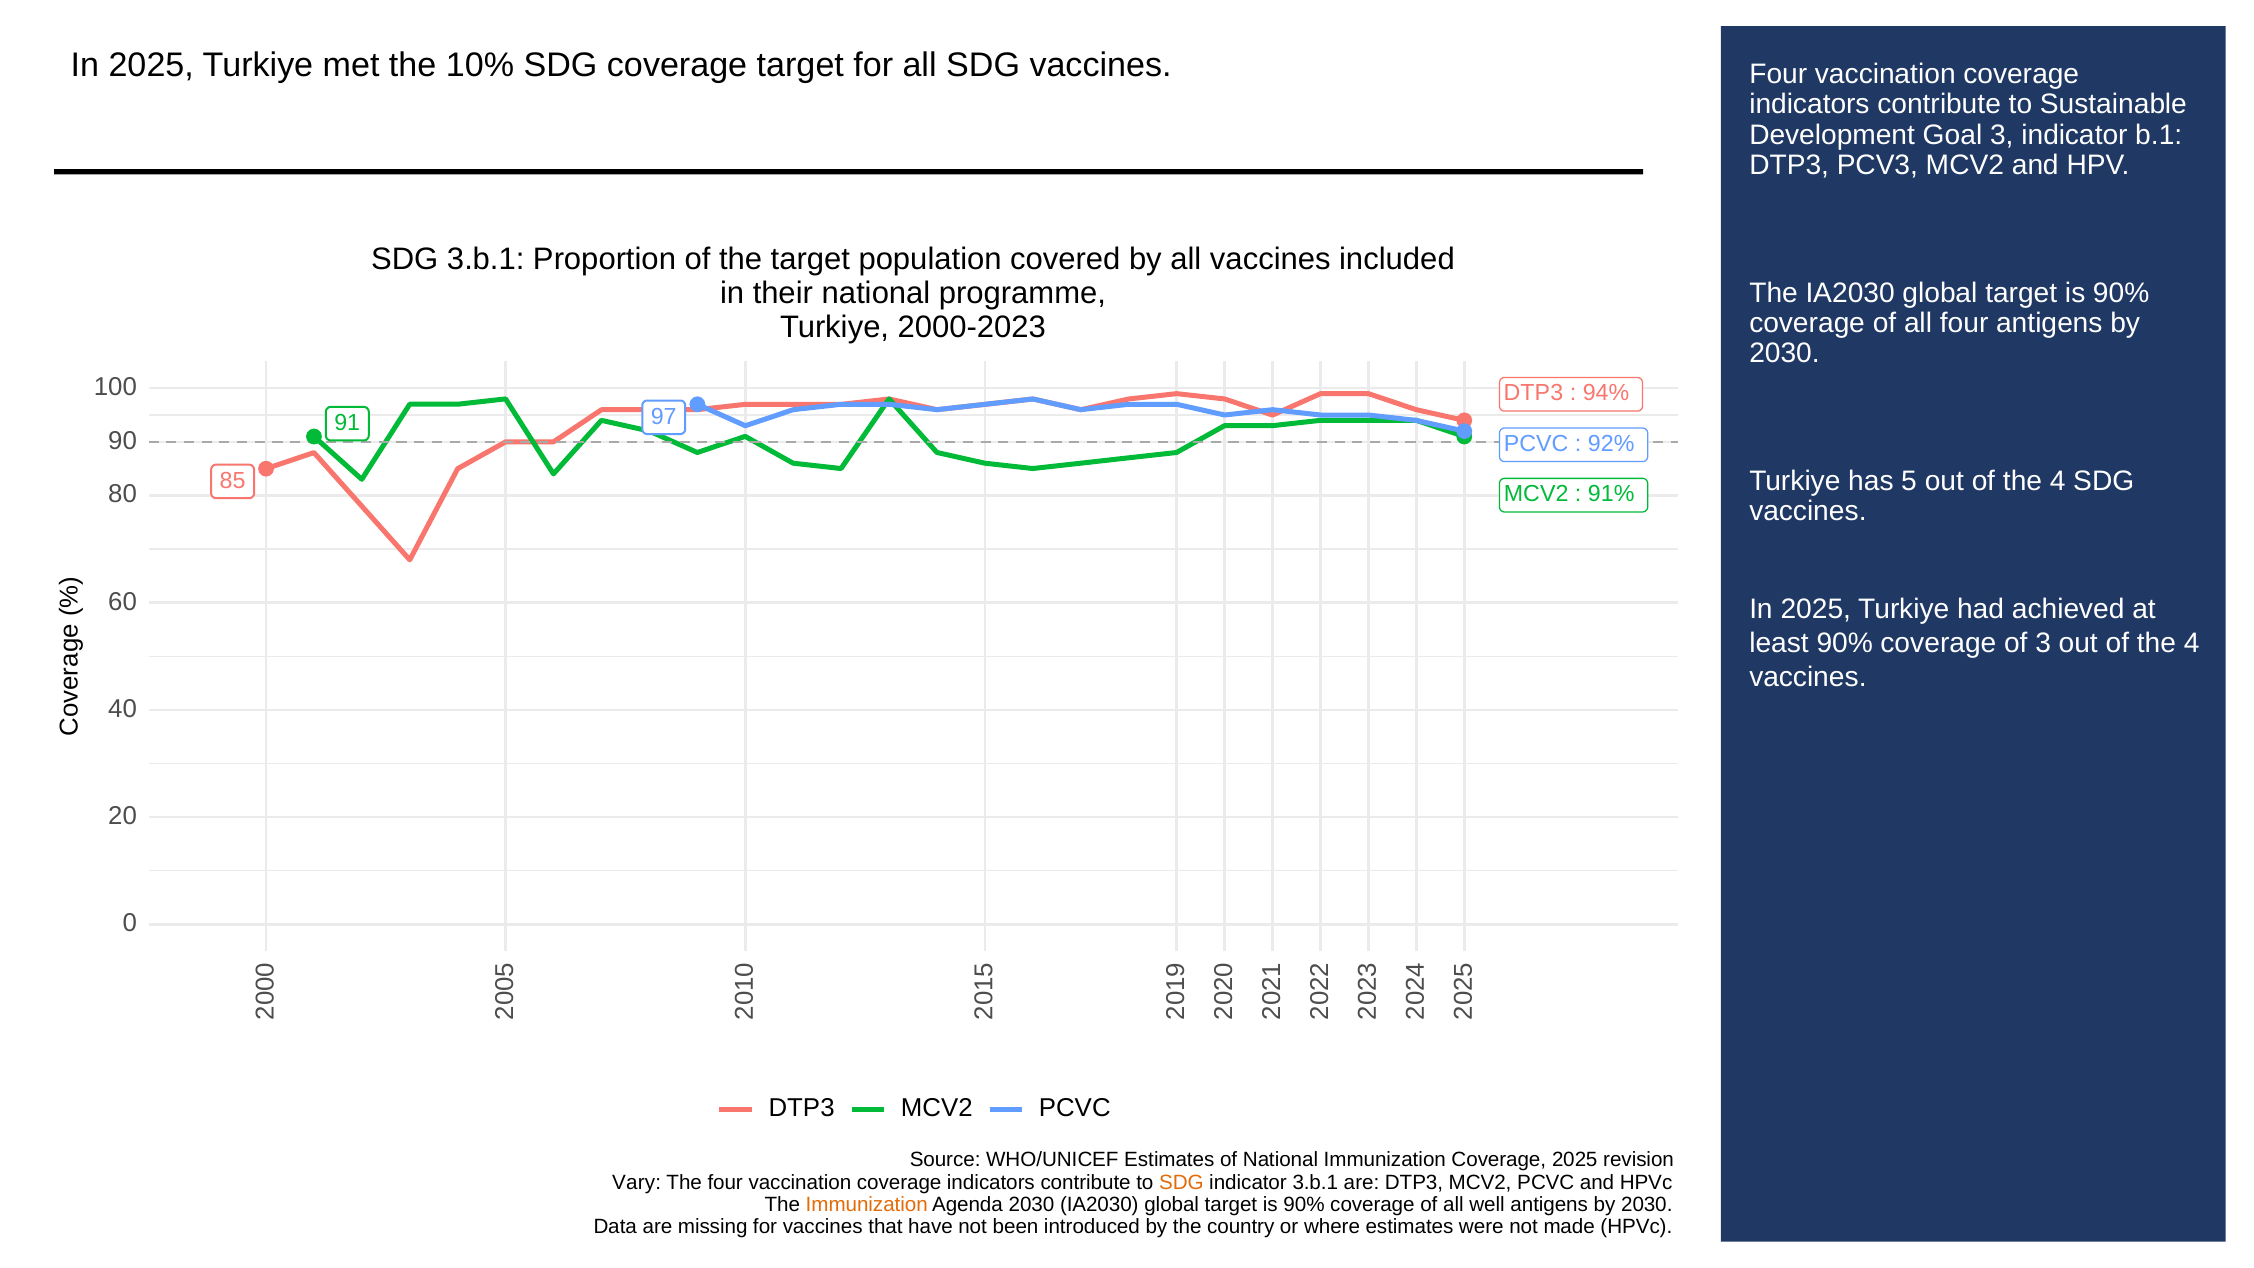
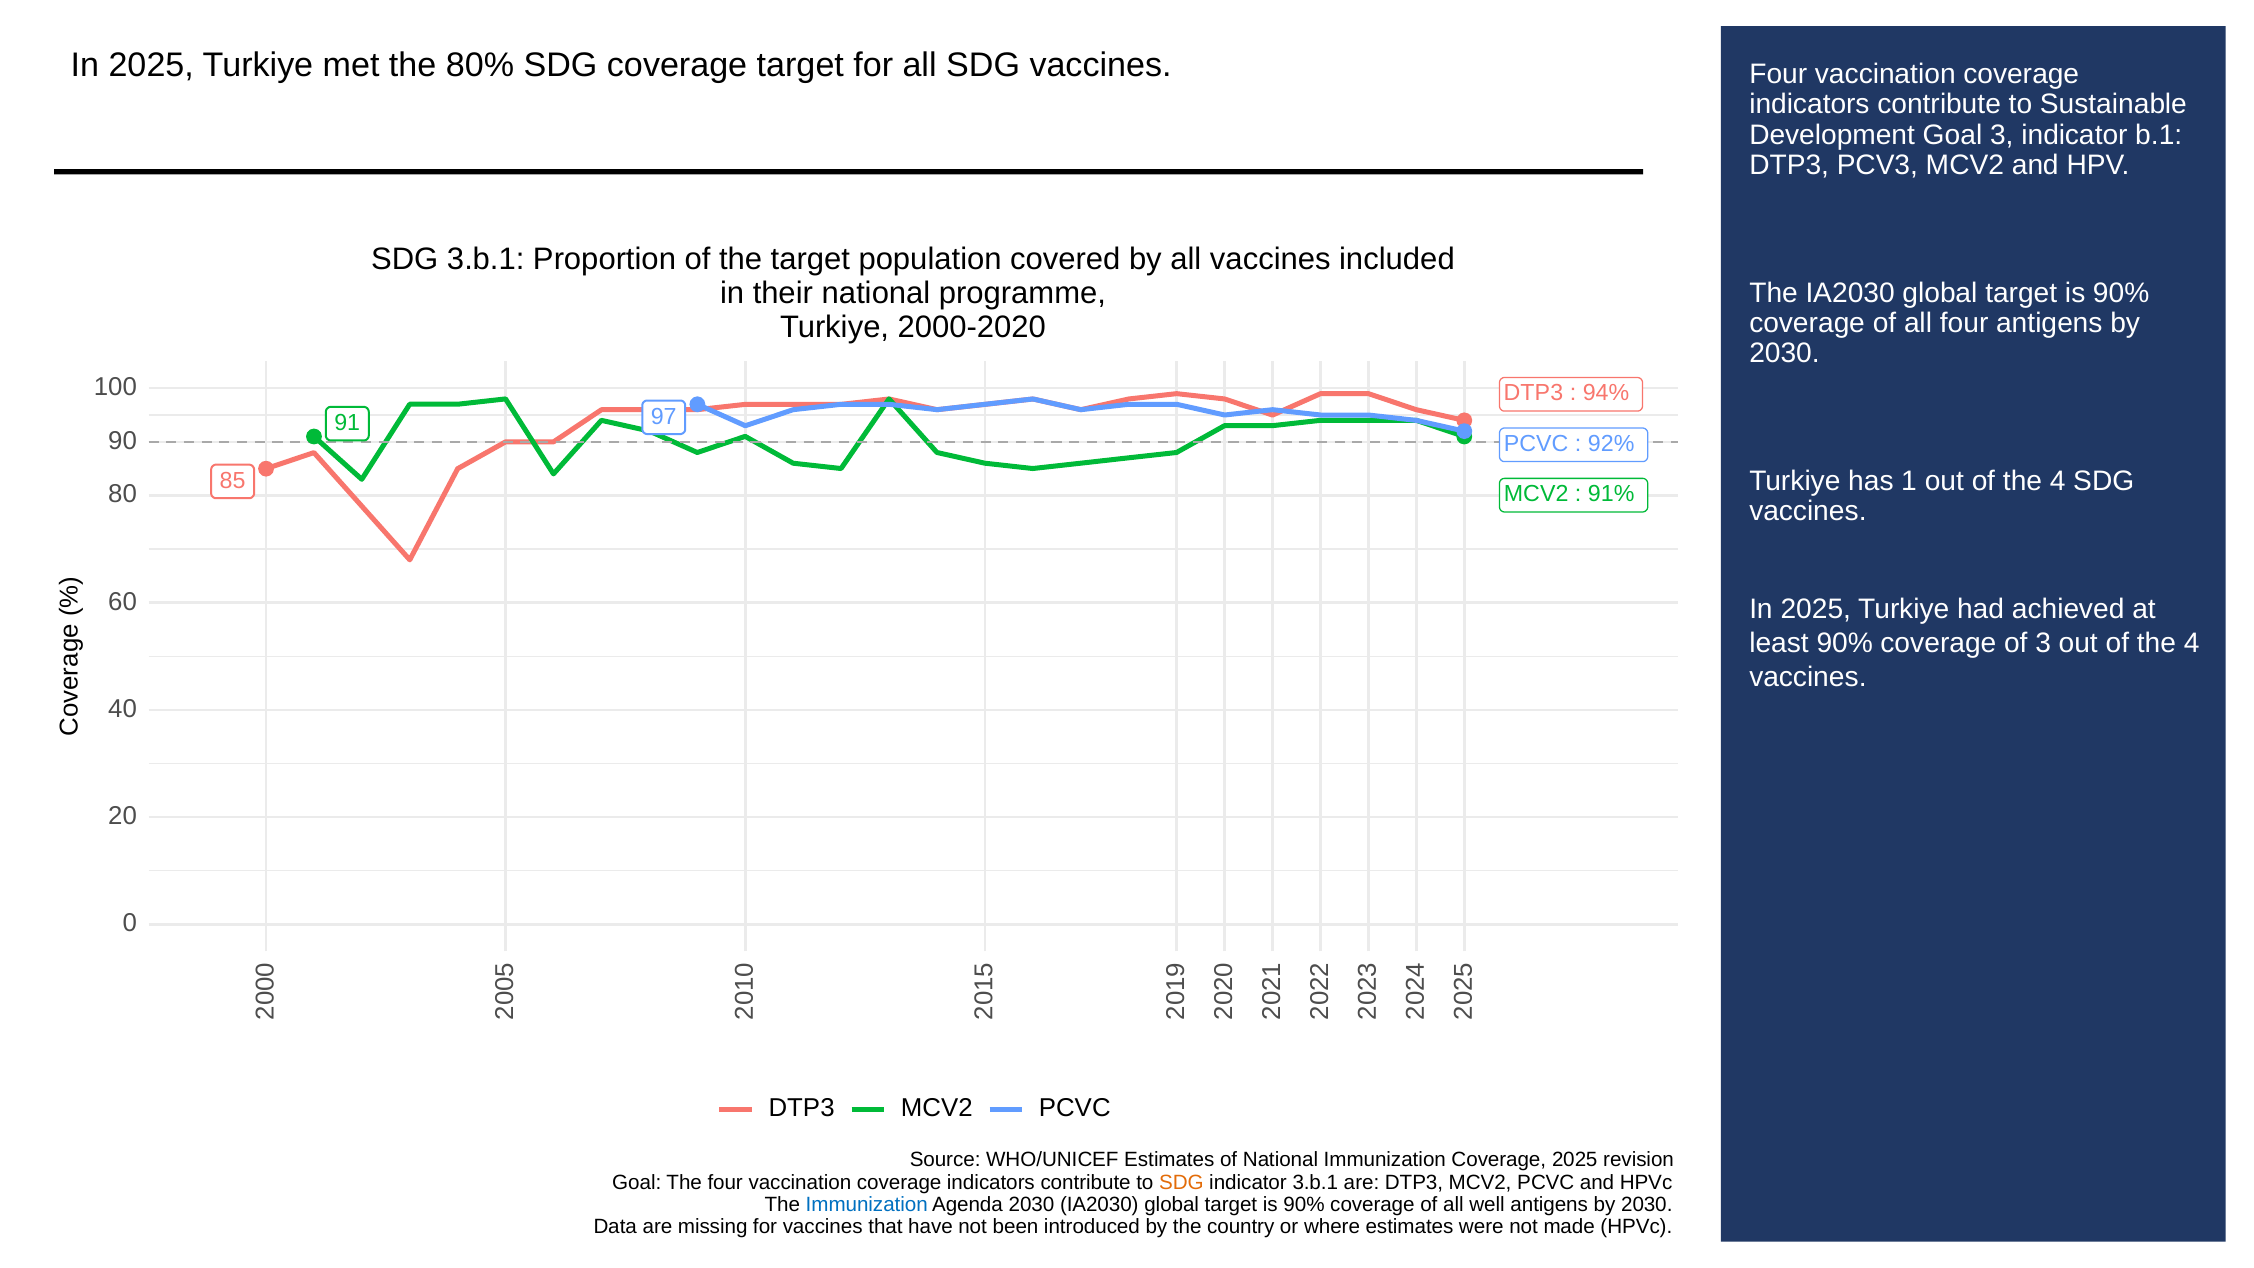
10%: 10% -> 80%
2000-2023: 2000-2023 -> 2000-2020
has 5: 5 -> 1
Vary at (637, 1182): Vary -> Goal
Immunization at (867, 1204) colour: orange -> blue
